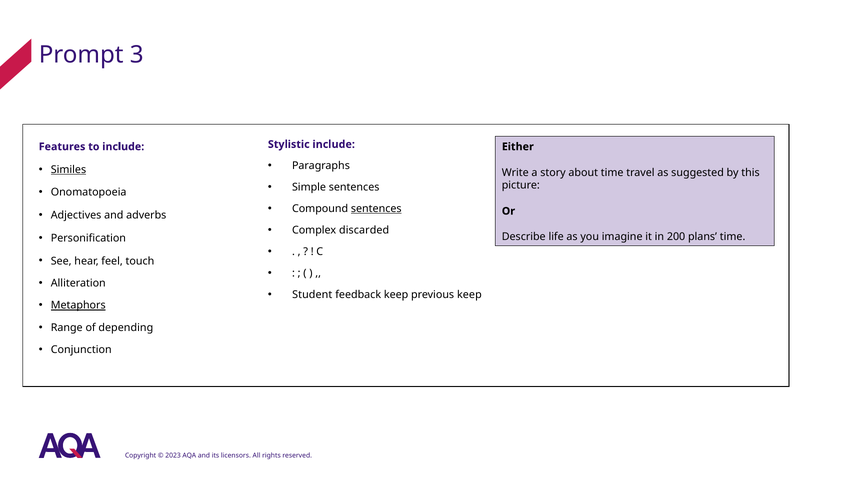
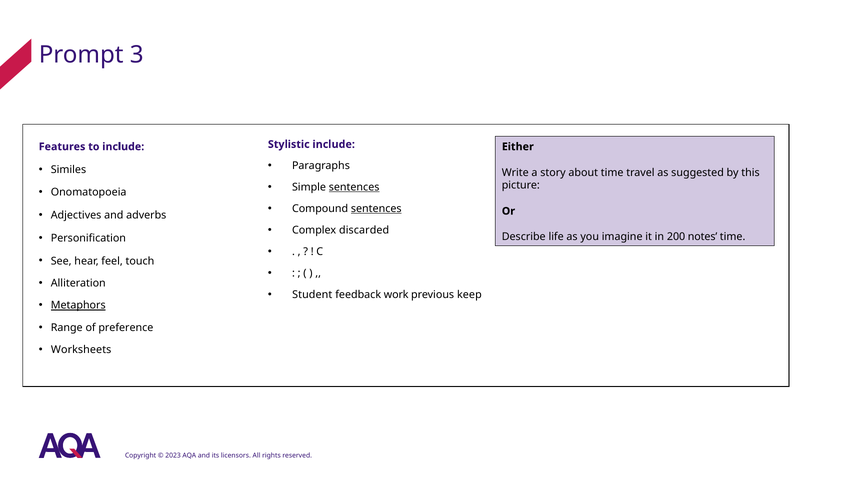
Similes underline: present -> none
sentences at (354, 187) underline: none -> present
plans: plans -> notes
feedback keep: keep -> work
depending: depending -> preference
Conjunction: Conjunction -> Worksheets
